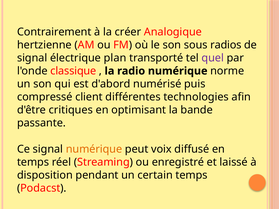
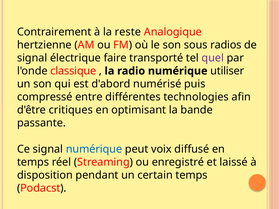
créer: créer -> reste
plan: plan -> faire
norme: norme -> utiliser
client: client -> entre
numérique at (94, 149) colour: orange -> blue
